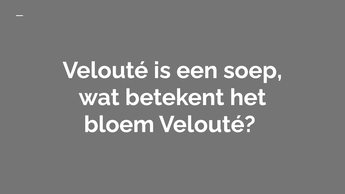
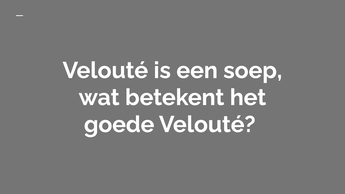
bloem: bloem -> goede
